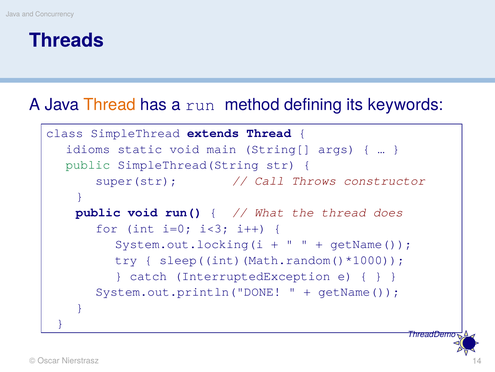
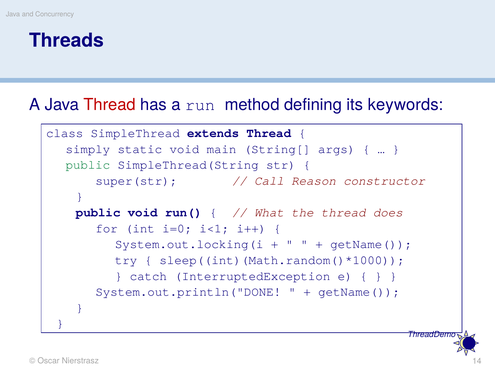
Thread at (110, 104) colour: orange -> red
idioms: idioms -> simply
Throws: Throws -> Reason
i<3: i<3 -> i<1
